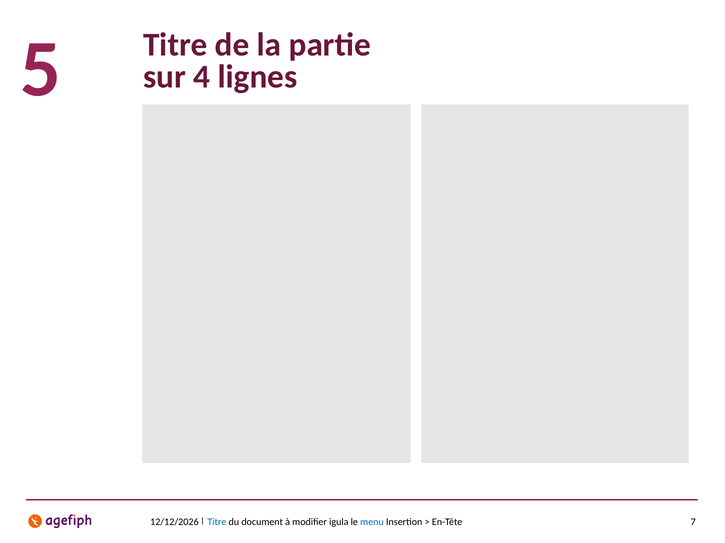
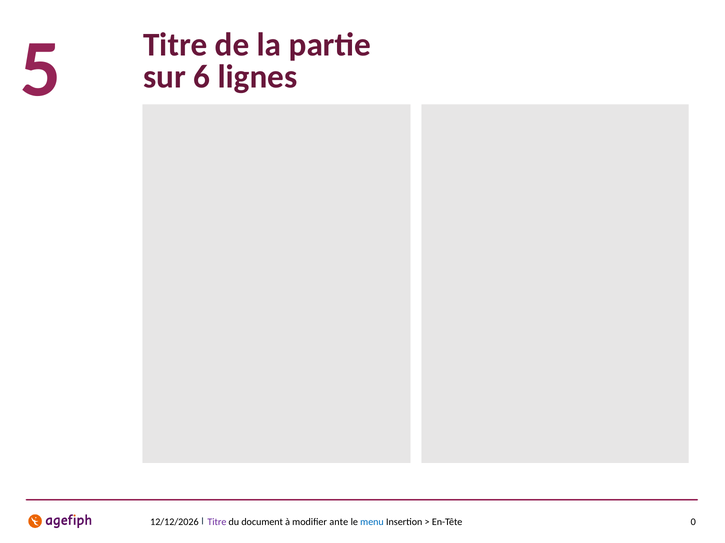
4: 4 -> 6
Titre at (217, 523) colour: blue -> purple
igula: igula -> ante
7: 7 -> 0
